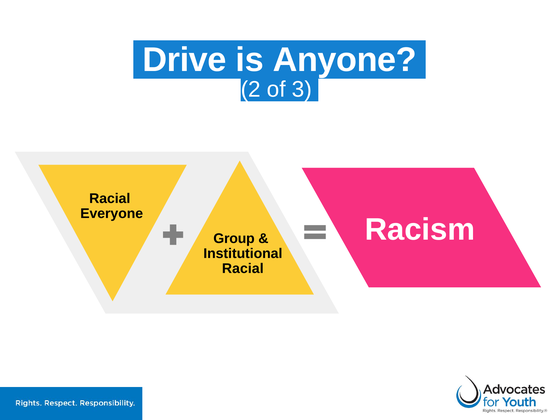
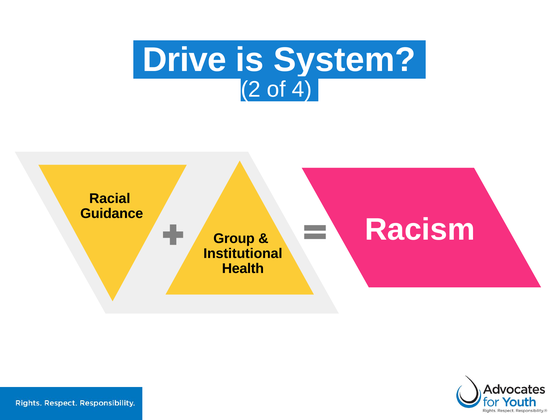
Anyone: Anyone -> System
3: 3 -> 4
Everyone: Everyone -> Guidance
Racial at (243, 268): Racial -> Health
